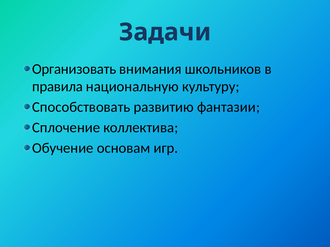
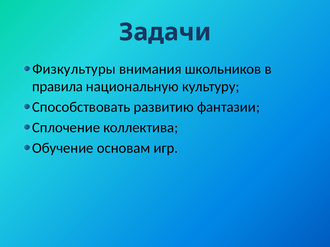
Организовать: Организовать -> Физкультуры
